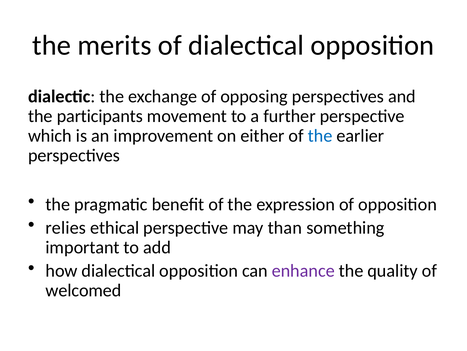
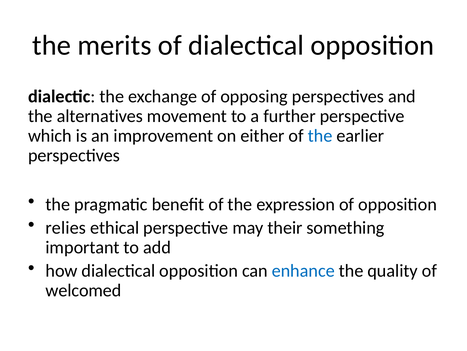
participants: participants -> alternatives
than: than -> their
enhance colour: purple -> blue
